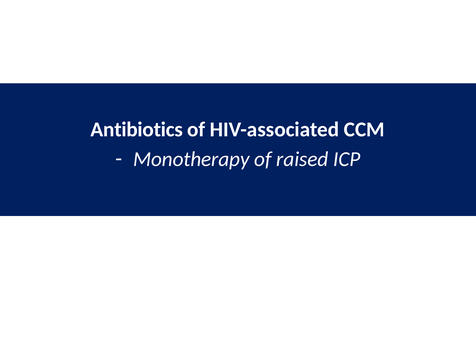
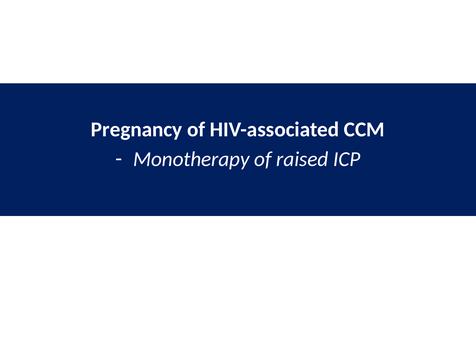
Antibiotics: Antibiotics -> Pregnancy
